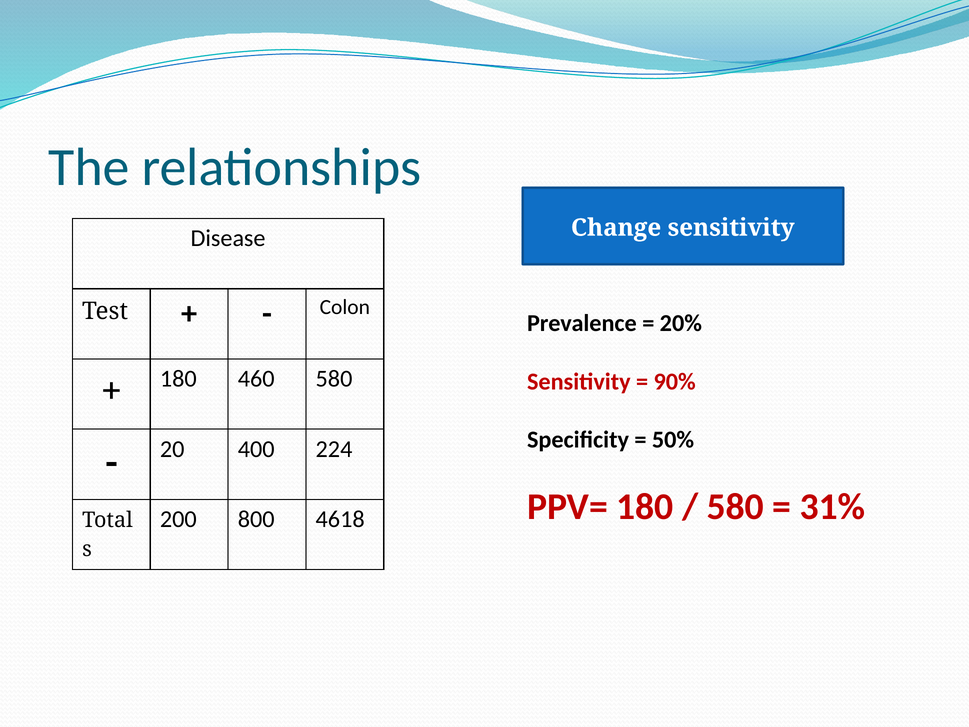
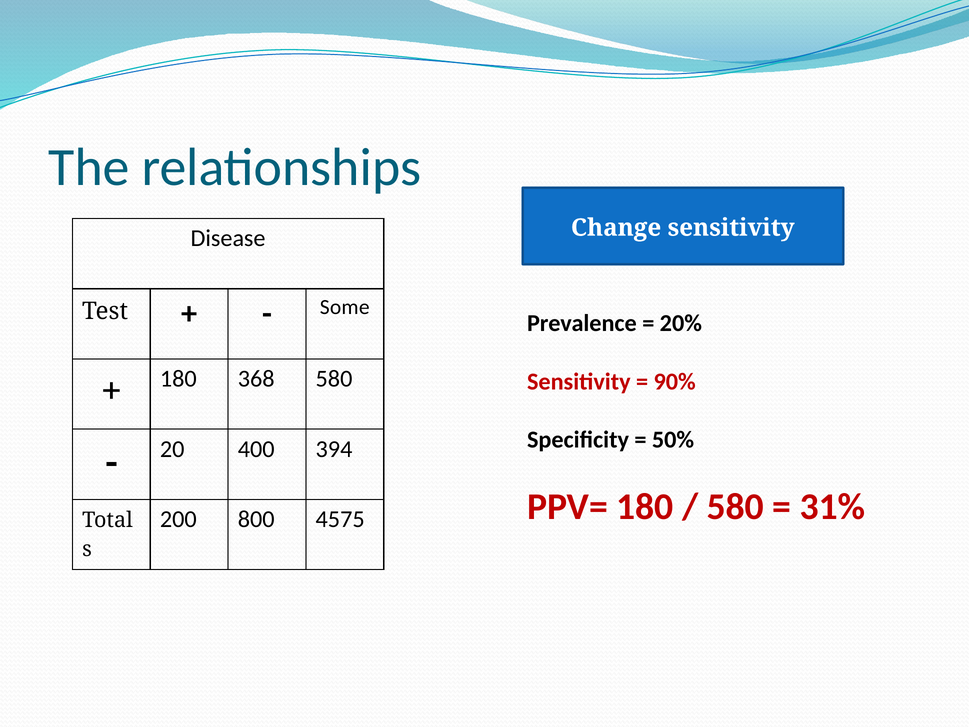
Colon: Colon -> Some
460: 460 -> 368
224: 224 -> 394
4618: 4618 -> 4575
